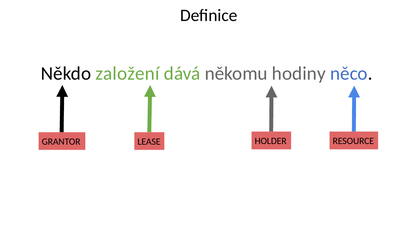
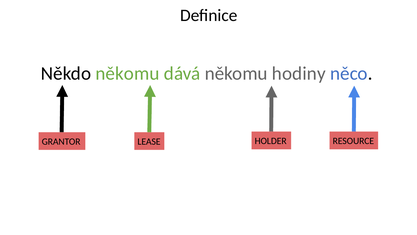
Někdo založení: založení -> někomu
